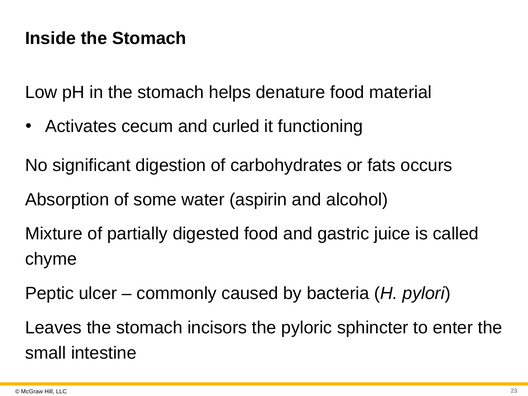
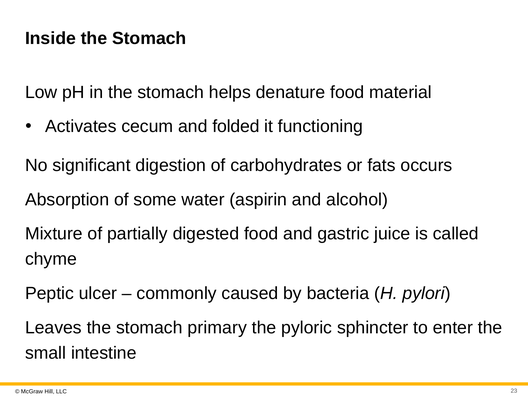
curled: curled -> folded
incisors: incisors -> primary
